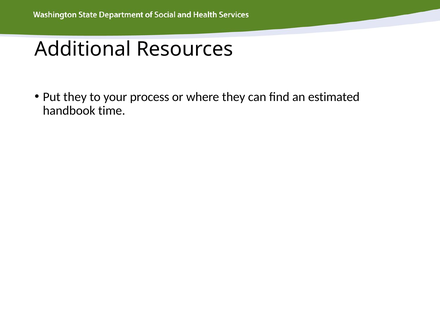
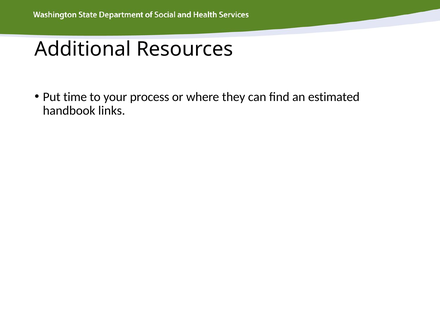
Put they: they -> time
time: time -> links
